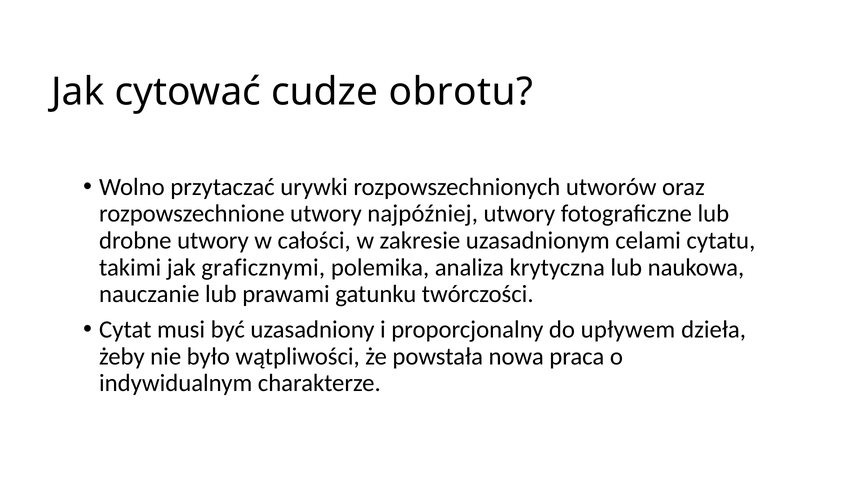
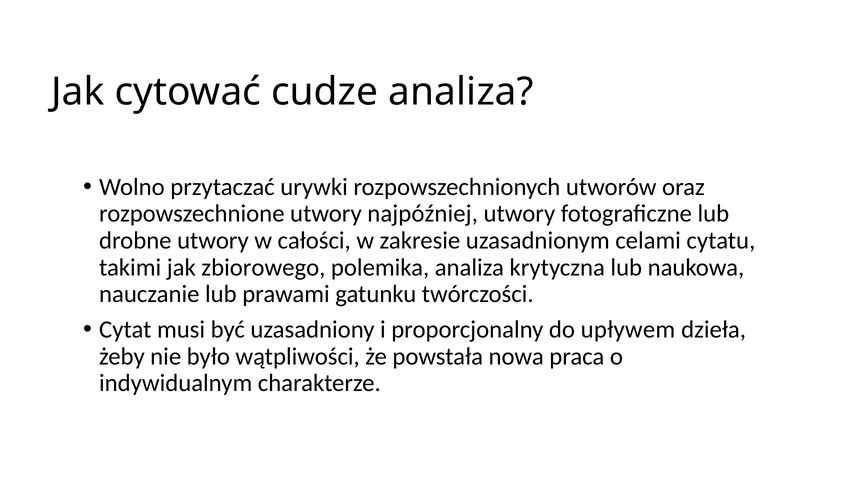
cudze obrotu: obrotu -> analiza
graficznymi: graficznymi -> zbiorowego
